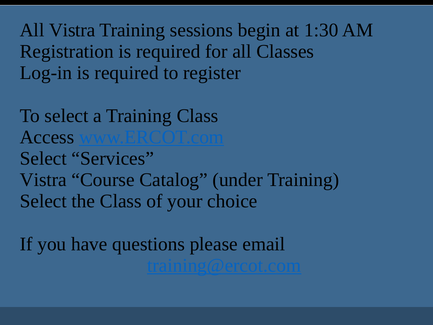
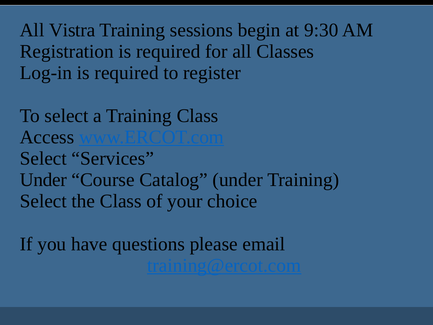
1:30: 1:30 -> 9:30
Vistra at (43, 180): Vistra -> Under
